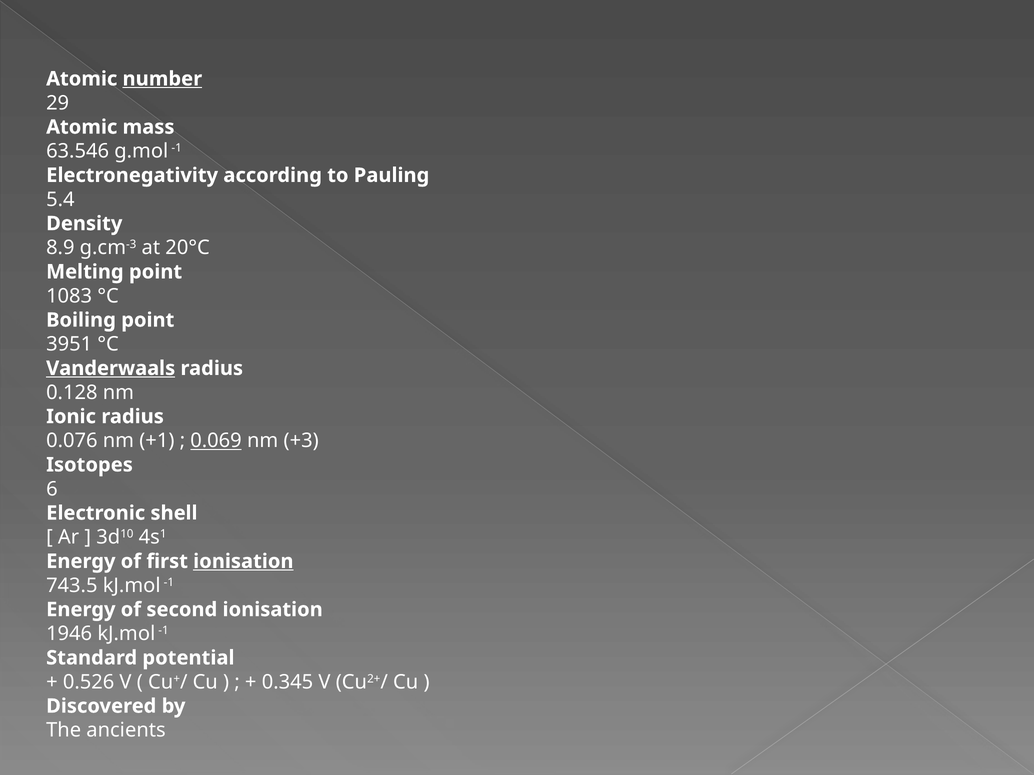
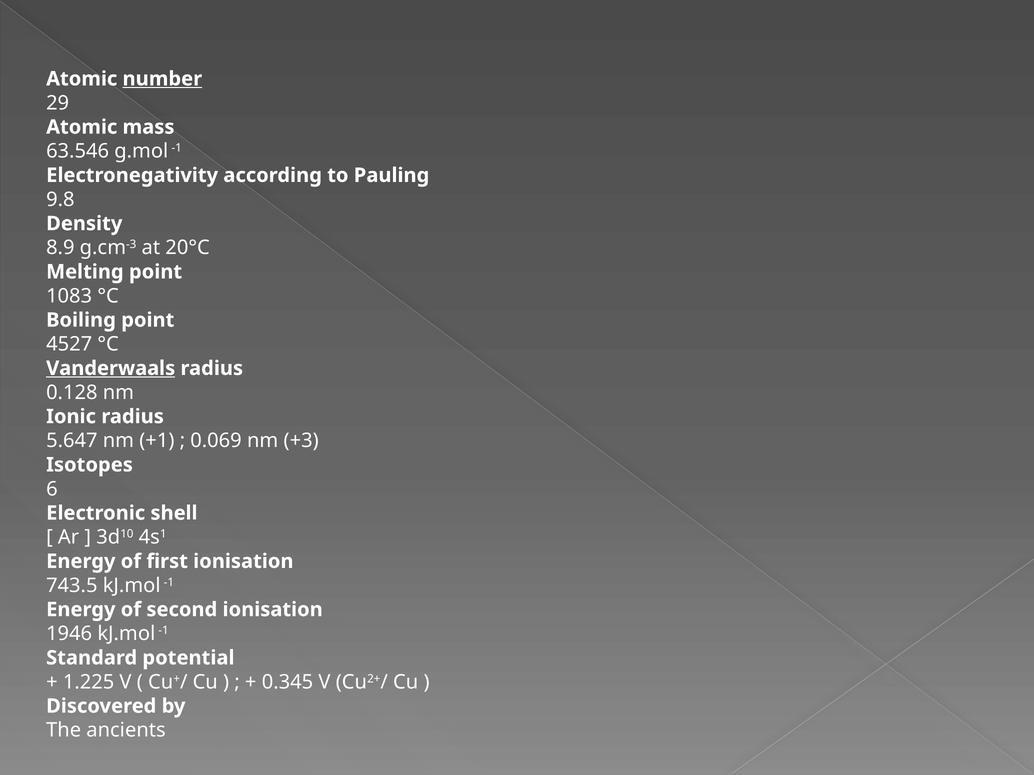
5.4: 5.4 -> 9.8
3951: 3951 -> 4527
0.076: 0.076 -> 5.647
0.069 underline: present -> none
ionisation at (243, 562) underline: present -> none
0.526: 0.526 -> 1.225
